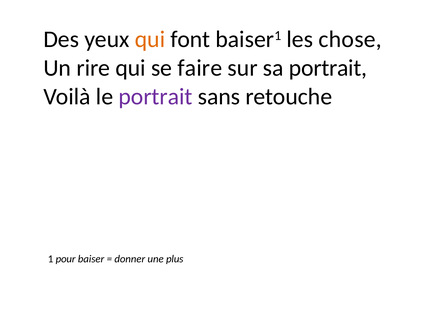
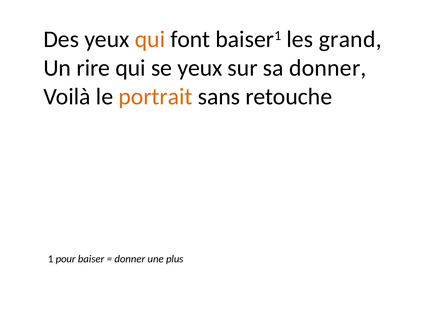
chose: chose -> grand
se faire: faire -> yeux
sa portrait: portrait -> donner
portrait at (155, 96) colour: purple -> orange
